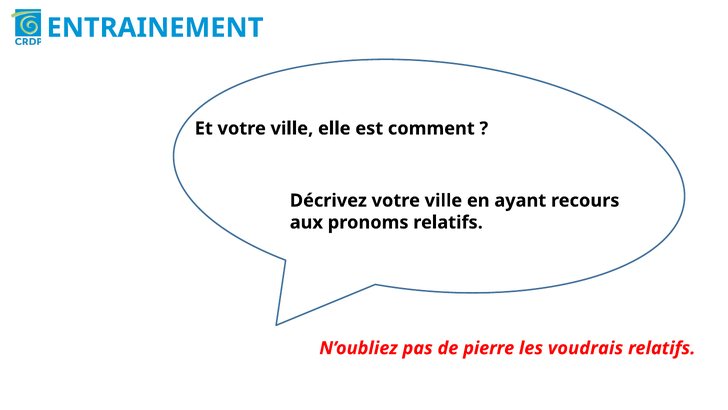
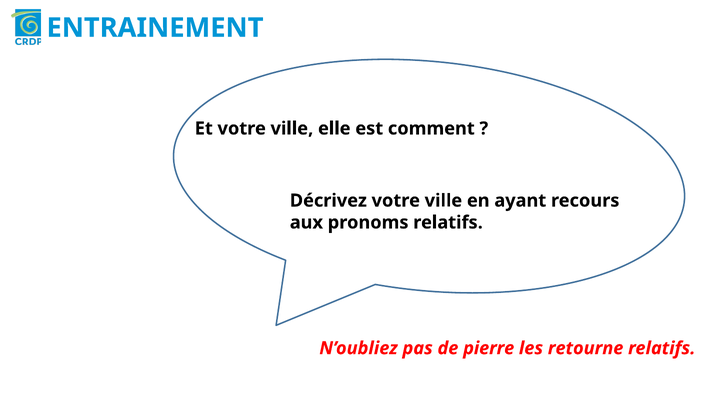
voudrais: voudrais -> retourne
